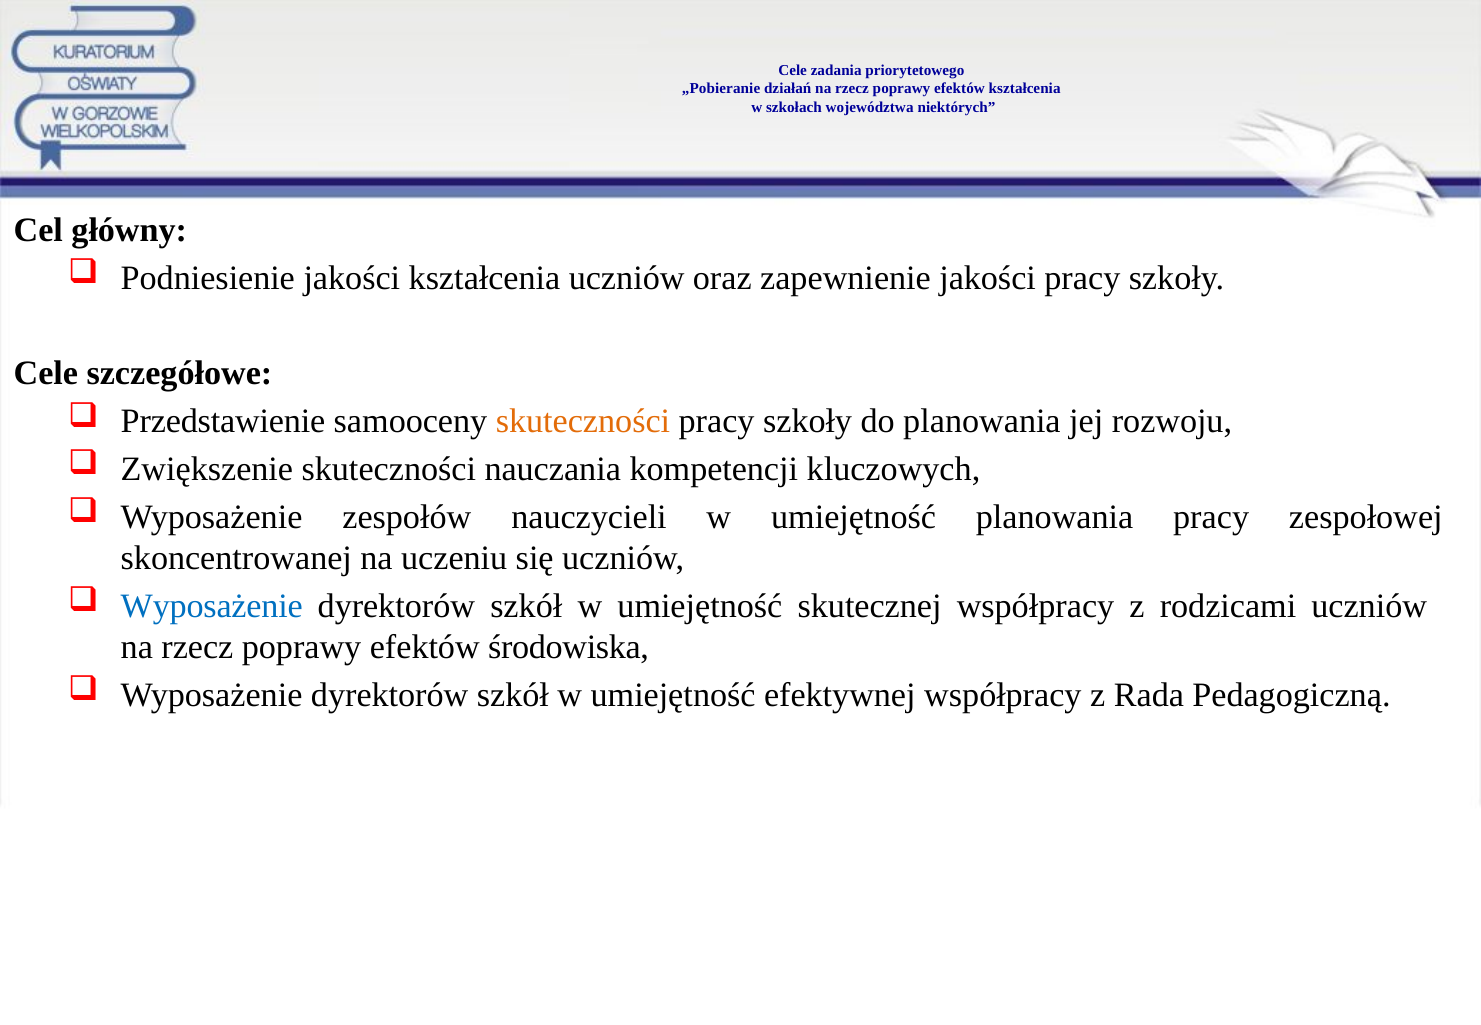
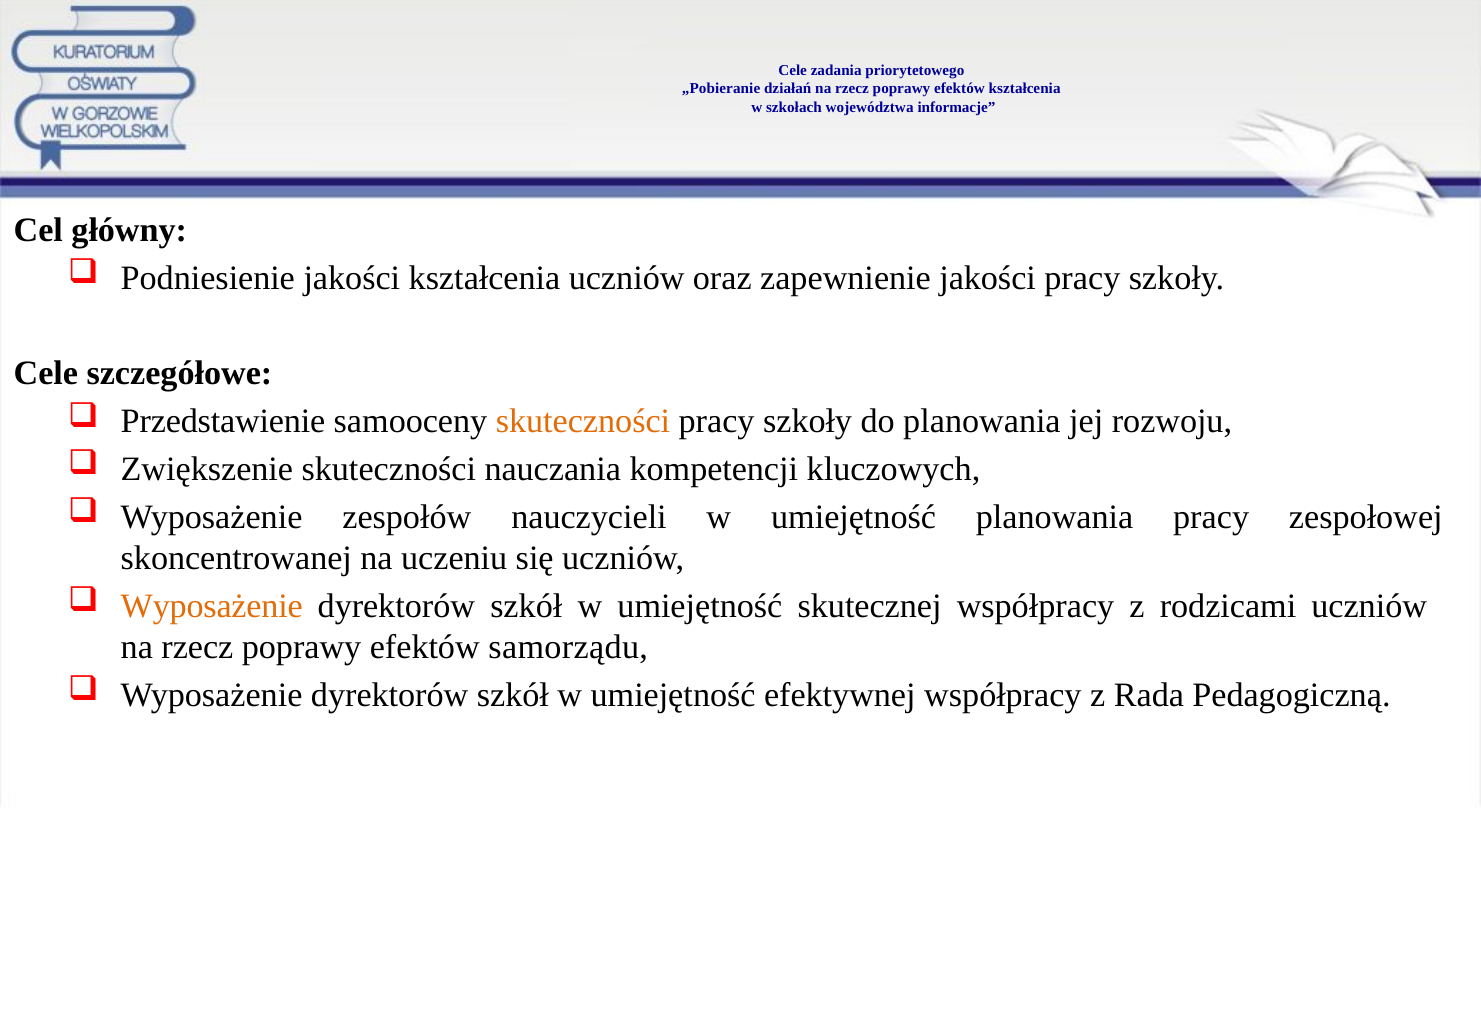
niektórych: niektórych -> informacje
Wyposażenie at (212, 606) colour: blue -> orange
środowiska: środowiska -> samorządu
